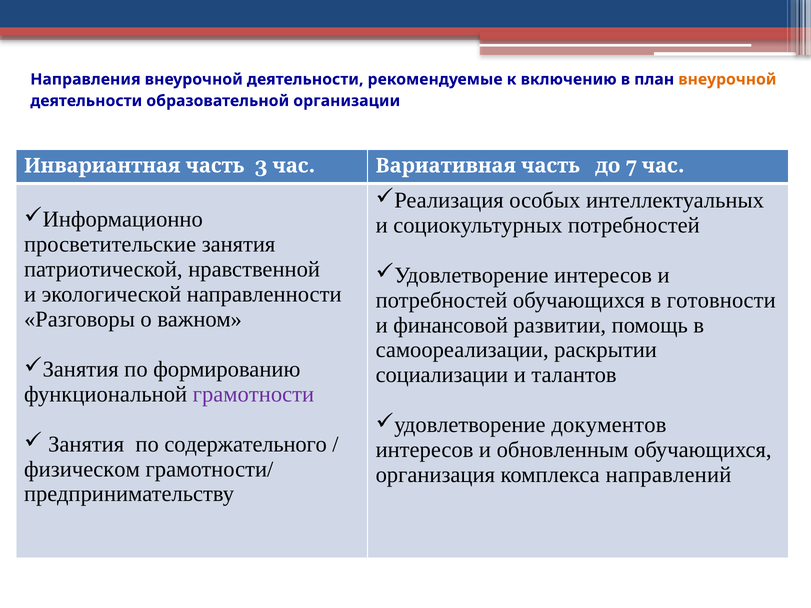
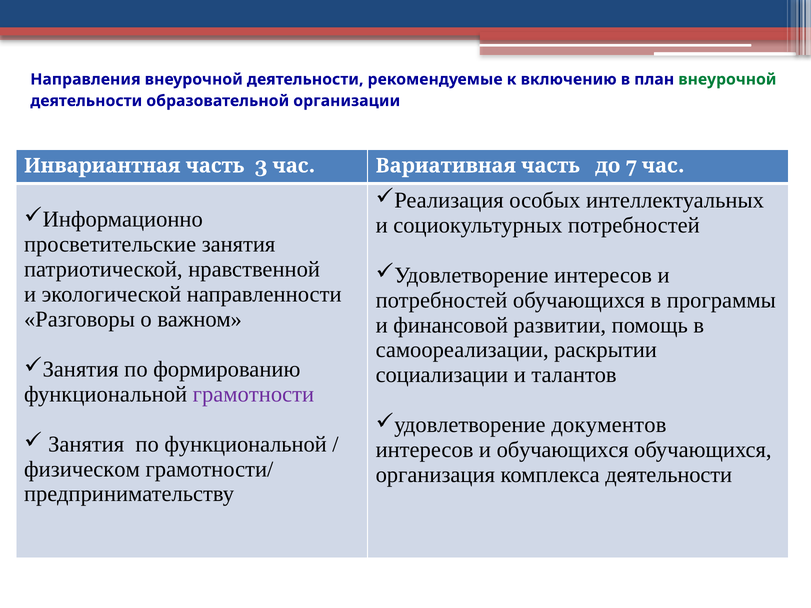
внеурочной at (727, 79) colour: orange -> green
готовности: готовности -> программы
по содержательного: содержательного -> функциональной
и обновленным: обновленным -> обучающихся
комплекса направлений: направлений -> деятельности
